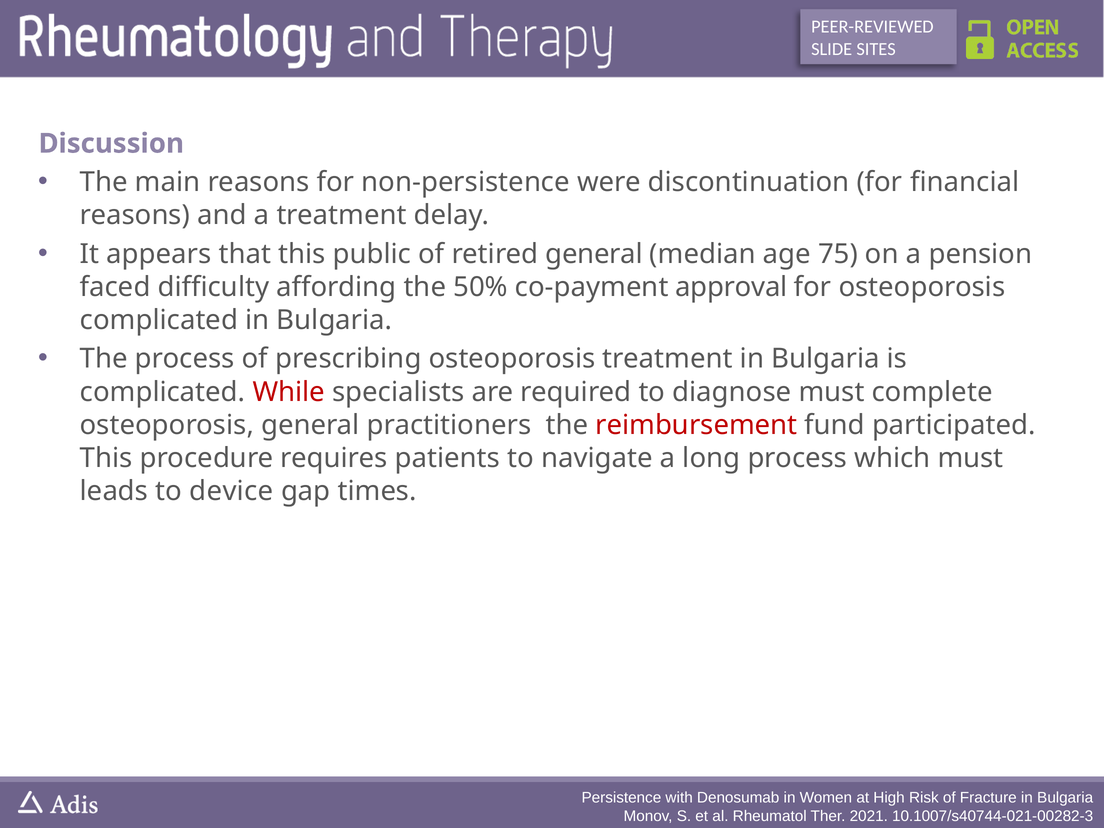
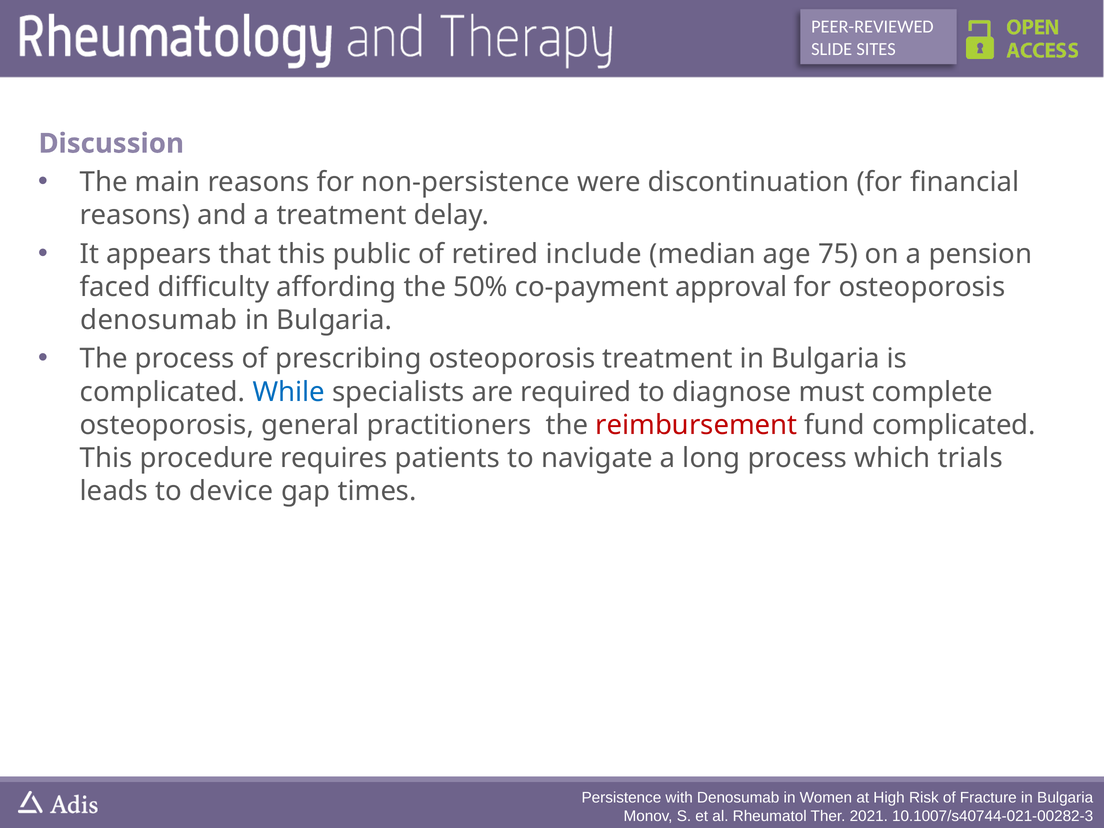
retired general: general -> include
complicated at (159, 320): complicated -> denosumab
While colour: red -> blue
fund participated: participated -> complicated
which must: must -> trials
